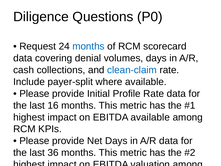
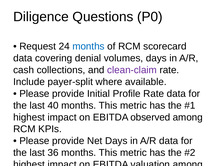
clean-claim colour: blue -> purple
16: 16 -> 40
EBITDA available: available -> observed
